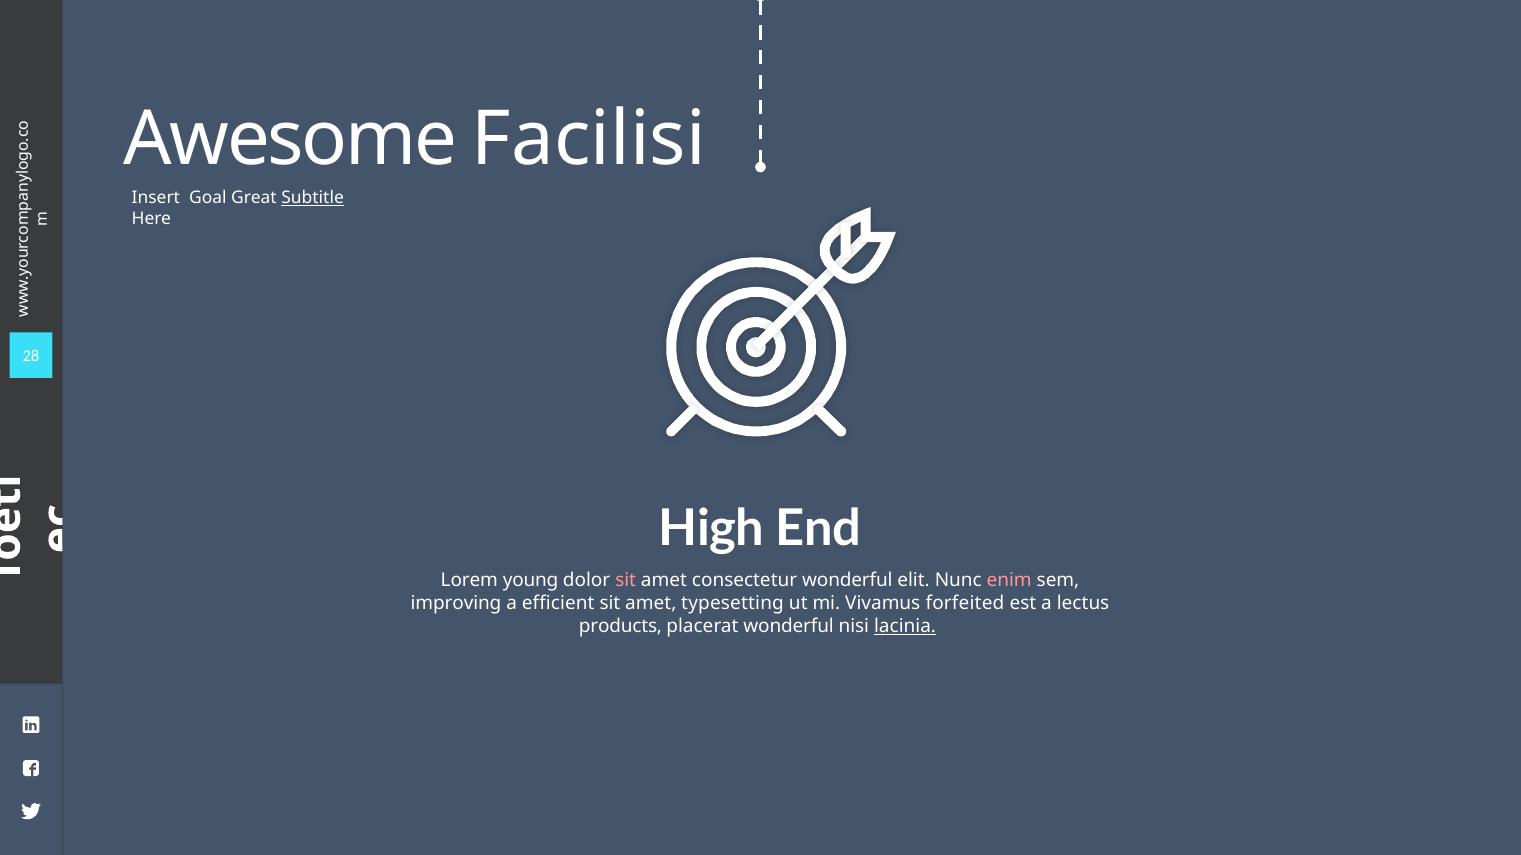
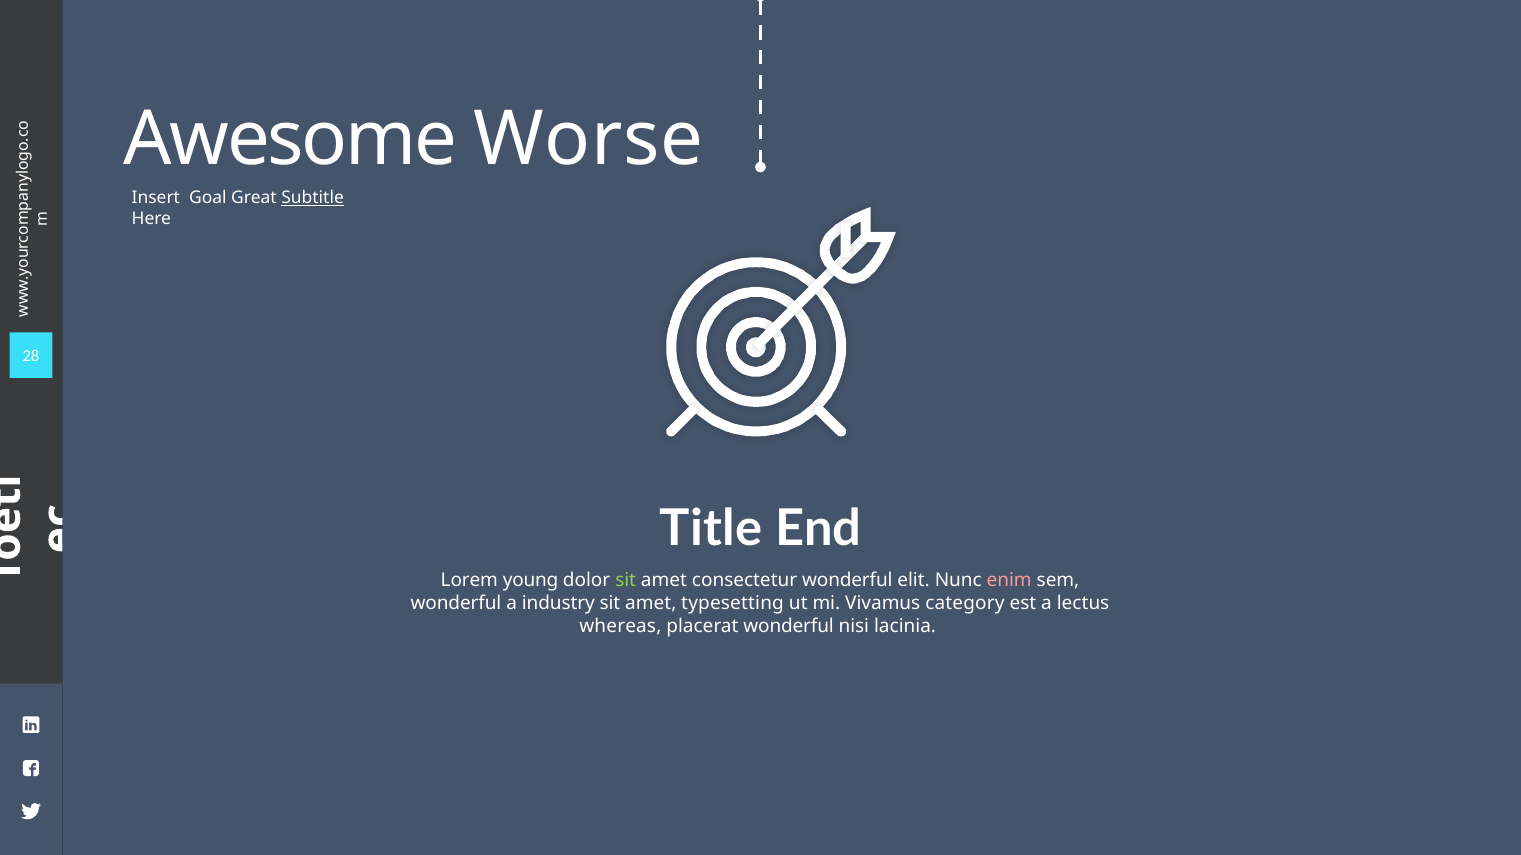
Facilisi: Facilisi -> Worse
High: High -> Title
sit at (626, 581) colour: pink -> light green
improving at (456, 604): improving -> wonderful
efficient: efficient -> industry
forfeited: forfeited -> category
products: products -> whereas
lacinia underline: present -> none
